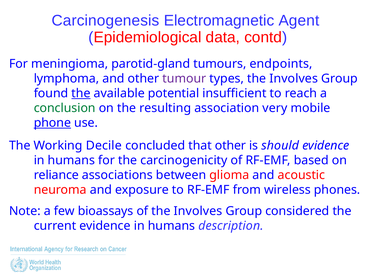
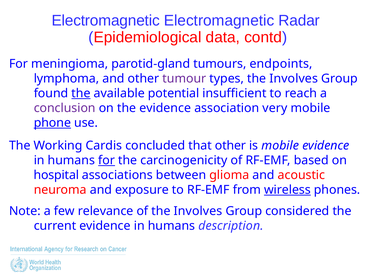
Carcinogenesis at (106, 21): Carcinogenesis -> Electromagnetic
Agent: Agent -> Radar
conclusion colour: green -> purple
the resulting: resulting -> evidence
Decile: Decile -> Cardis
is should: should -> mobile
for at (107, 161) underline: none -> present
reliance: reliance -> hospital
wireless underline: none -> present
bioassays: bioassays -> relevance
